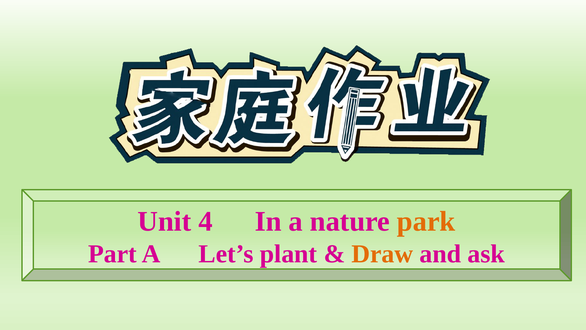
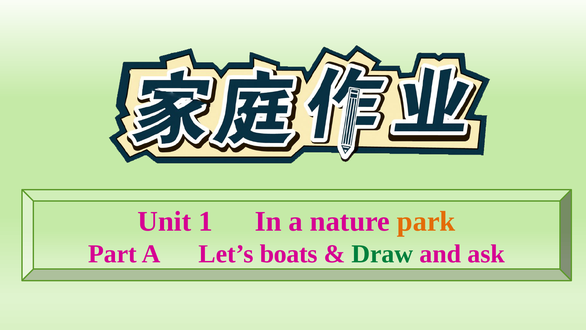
4: 4 -> 1
plant: plant -> boats
Draw colour: orange -> green
